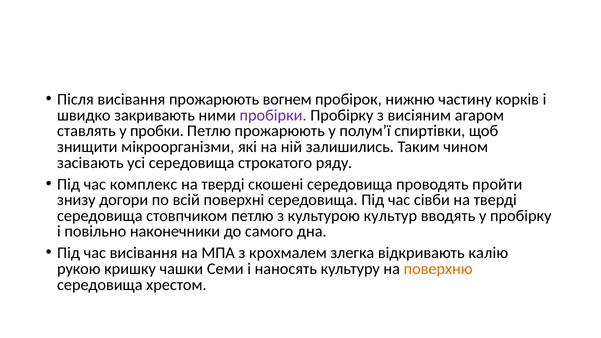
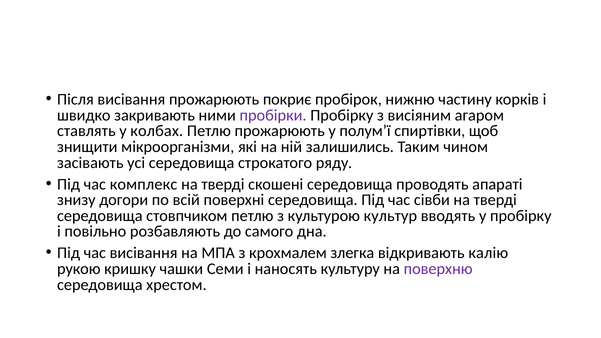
вогнем: вогнем -> покриє
пробки: пробки -> колбах
пройти: пройти -> апараті
наконечники: наконечники -> розбавляють
поверхню colour: orange -> purple
